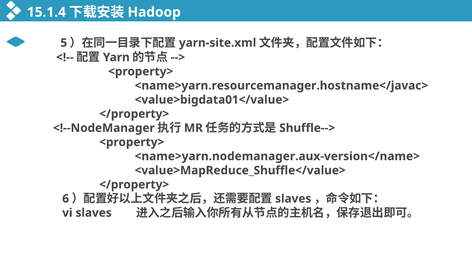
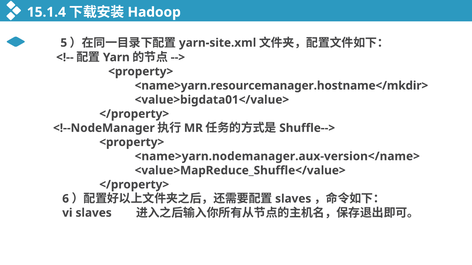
<name>yarn.resourcemanager.hostname</javac>: <name>yarn.resourcemanager.hostname</javac> -> <name>yarn.resourcemanager.hostname</mkdir>
